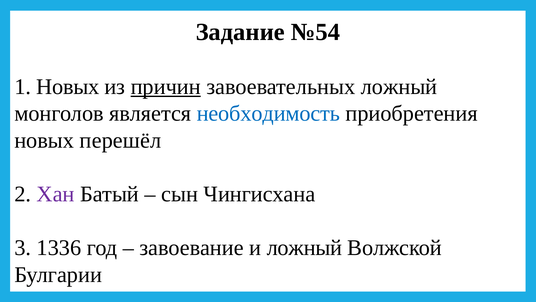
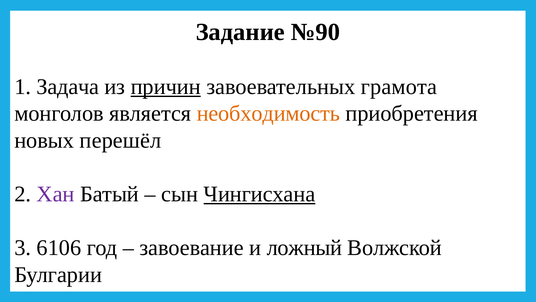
№54: №54 -> №90
1 Новых: Новых -> Задача
завоевательных ложный: ложный -> грамота
необходимость colour: blue -> orange
Чингисхана underline: none -> present
1336: 1336 -> 6106
